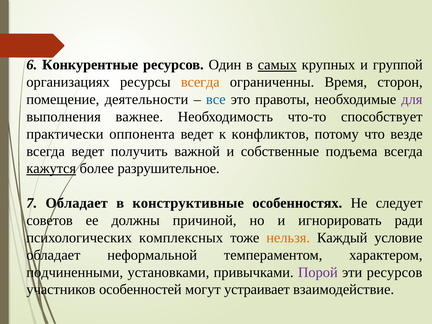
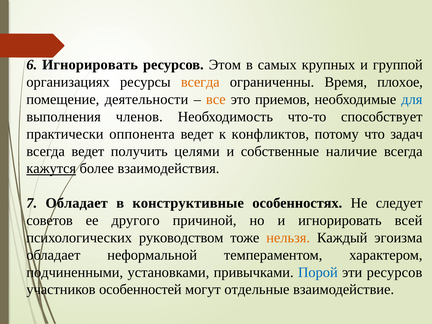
6 Конкурентные: Конкурентные -> Игнорировать
Один: Один -> Этом
самых underline: present -> none
сторон: сторон -> плохое
все colour: blue -> orange
правоты: правоты -> приемов
для colour: purple -> blue
важнее: важнее -> членов
везде: везде -> задач
важной: важной -> целями
подъема: подъема -> наличие
разрушительное: разрушительное -> взаимодействия
должны: должны -> другого
ради: ради -> всей
комплексных: комплексных -> руководством
условие: условие -> эгоизма
Порой colour: purple -> blue
устраивает: устраивает -> отдельные
